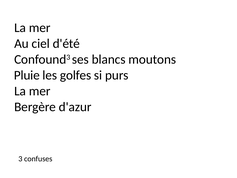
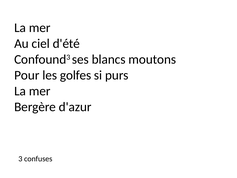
Pluie: Pluie -> Pour
